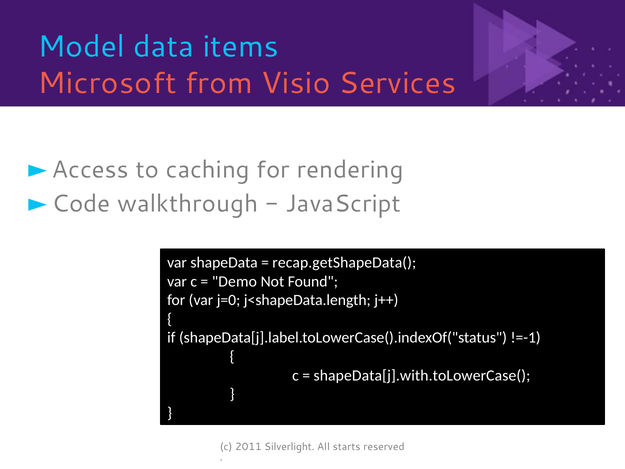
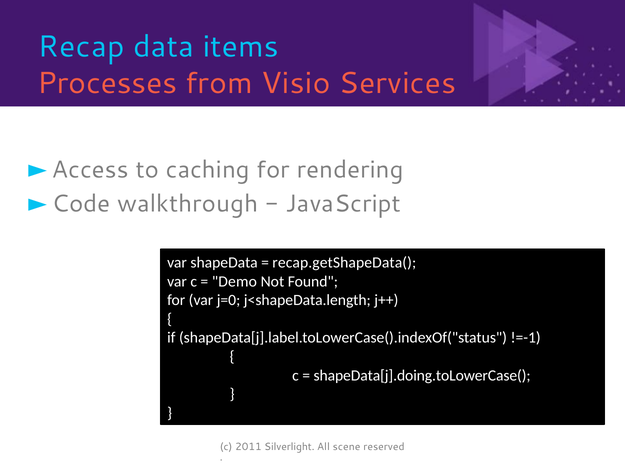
Model: Model -> Recap
Microsoft: Microsoft -> Processes
shapeData[j].with.toLowerCase(: shapeData[j].with.toLowerCase( -> shapeData[j].doing.toLowerCase(
starts: starts -> scene
